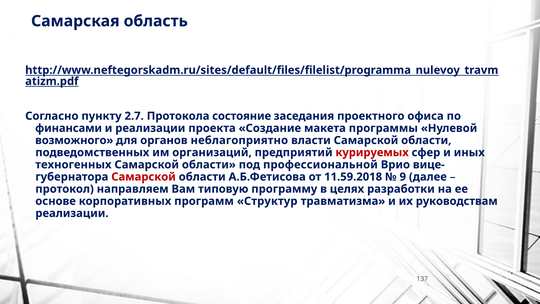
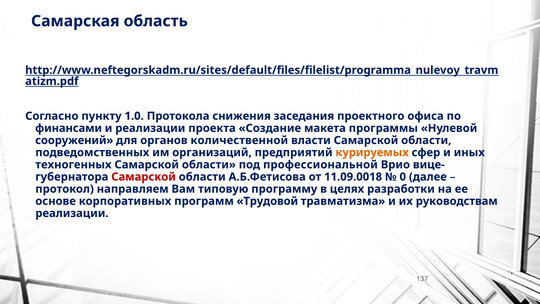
2.7: 2.7 -> 1.0
состояние: состояние -> снижения
возможного: возможного -> сооружений
неблагоприятно: неблагоприятно -> количественной
курируемых colour: red -> orange
11.59.2018: 11.59.2018 -> 11.09.0018
9: 9 -> 0
Структур: Структур -> Трудовой
